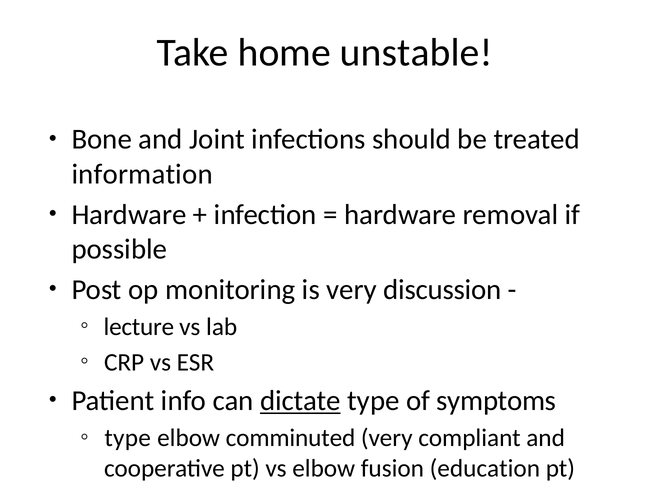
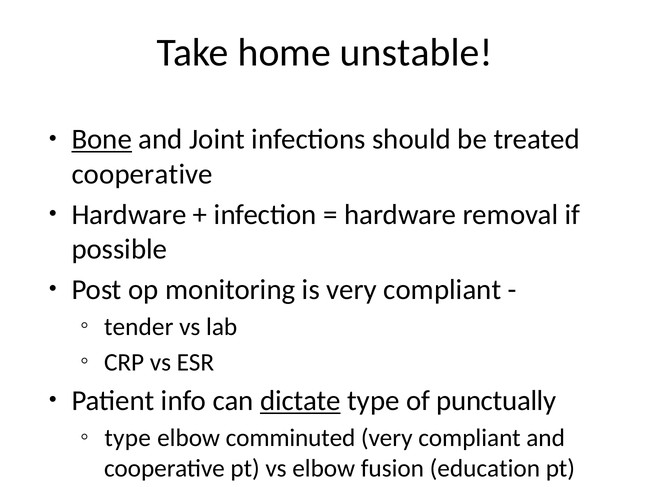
Bone underline: none -> present
information at (142, 174): information -> cooperative
is very discussion: discussion -> compliant
lecture: lecture -> tender
symptoms: symptoms -> punctually
